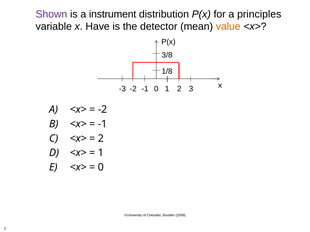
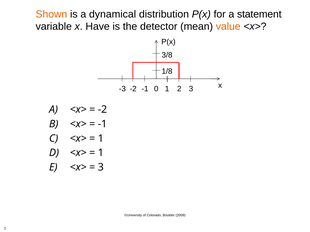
Shown colour: purple -> orange
instrument: instrument -> dynamical
principles: principles -> statement
2 at (101, 139): 2 -> 1
0 at (101, 168): 0 -> 3
